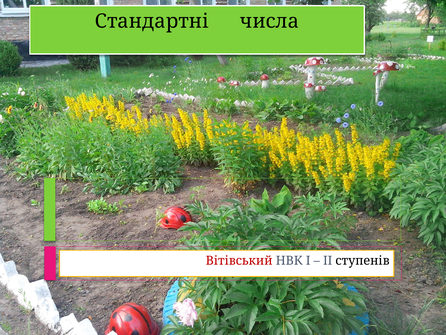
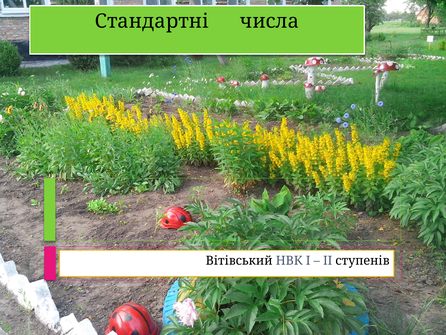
Вітівський colour: red -> black
